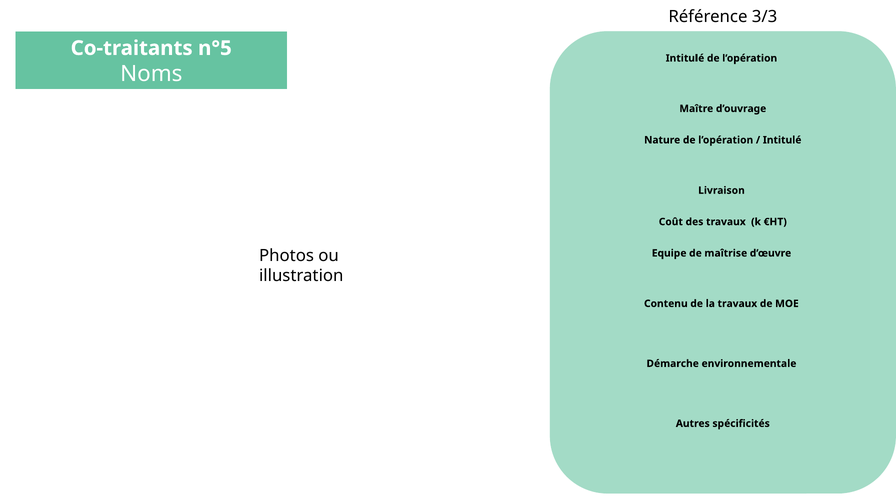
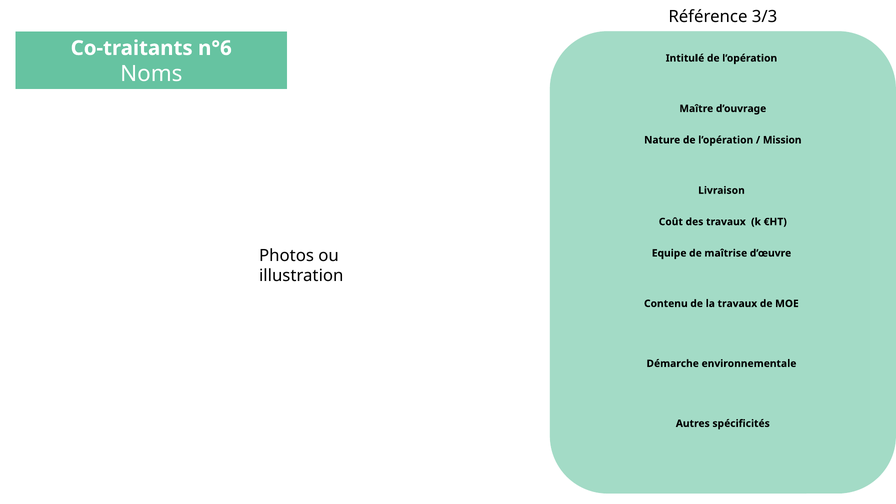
n°5: n°5 -> n°6
Intitulé at (782, 140): Intitulé -> Mission
